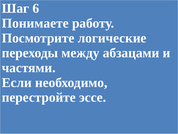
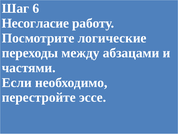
Понимаете: Понимаете -> Несогласие
